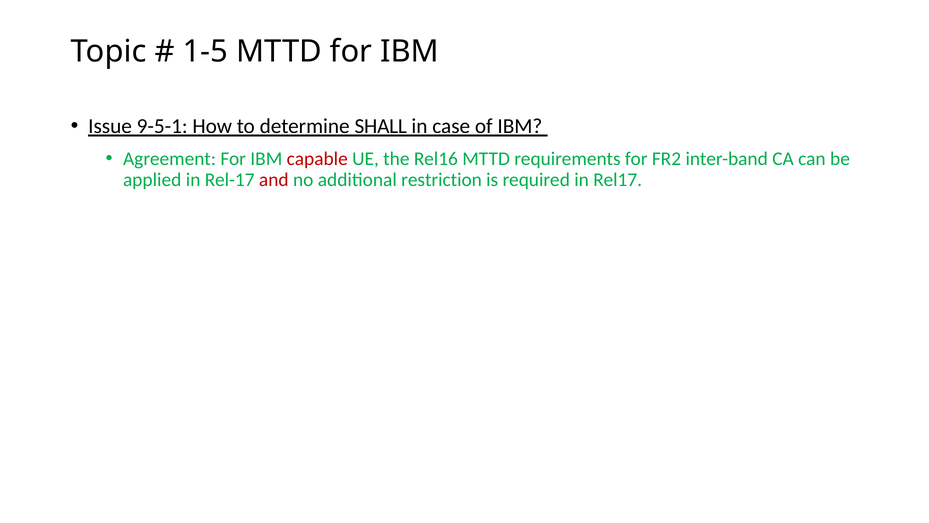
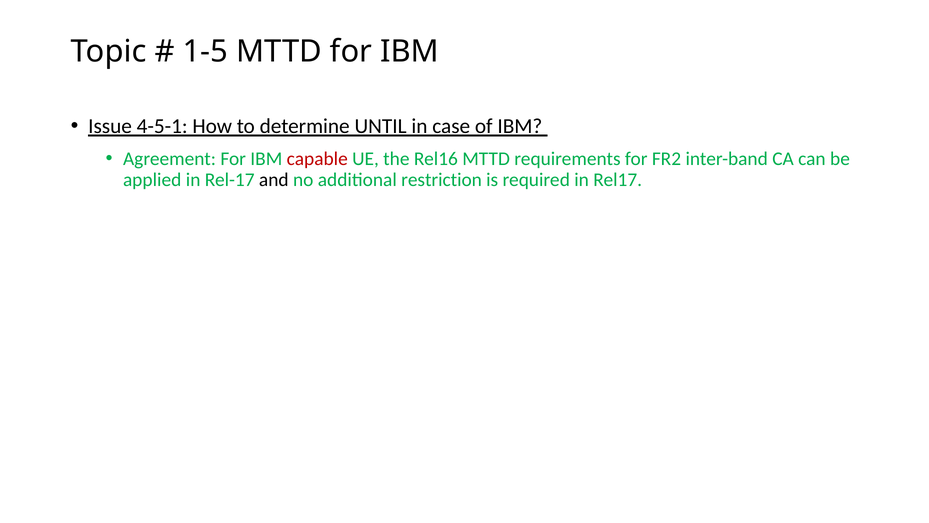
9-5-1: 9-5-1 -> 4-5-1
SHALL: SHALL -> UNTIL
and colour: red -> black
